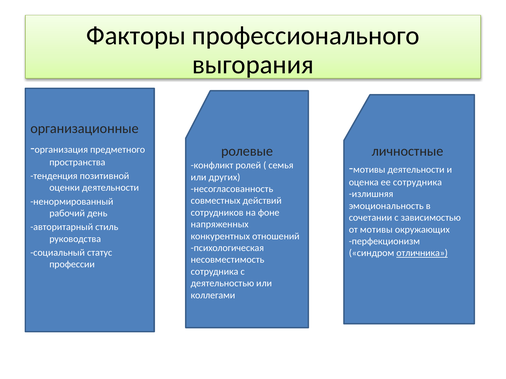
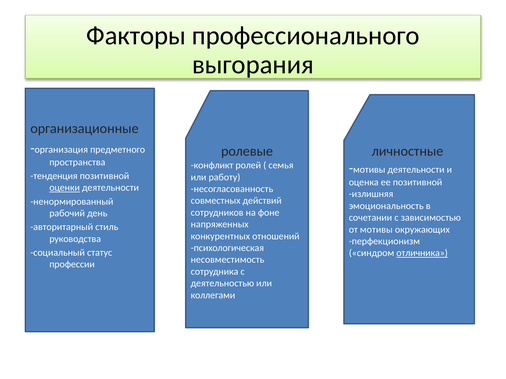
других: других -> работу
ее сотрудника: сотрудника -> позитивной
оценки underline: none -> present
